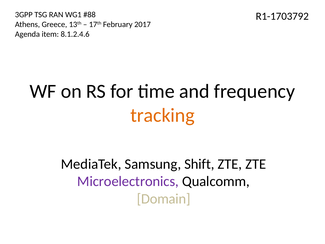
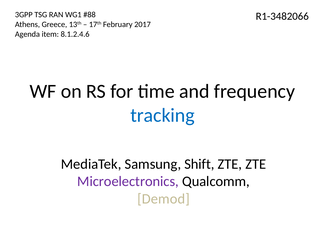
R1-1703792: R1-1703792 -> R1-3482066
tracking colour: orange -> blue
Domain: Domain -> Demod
